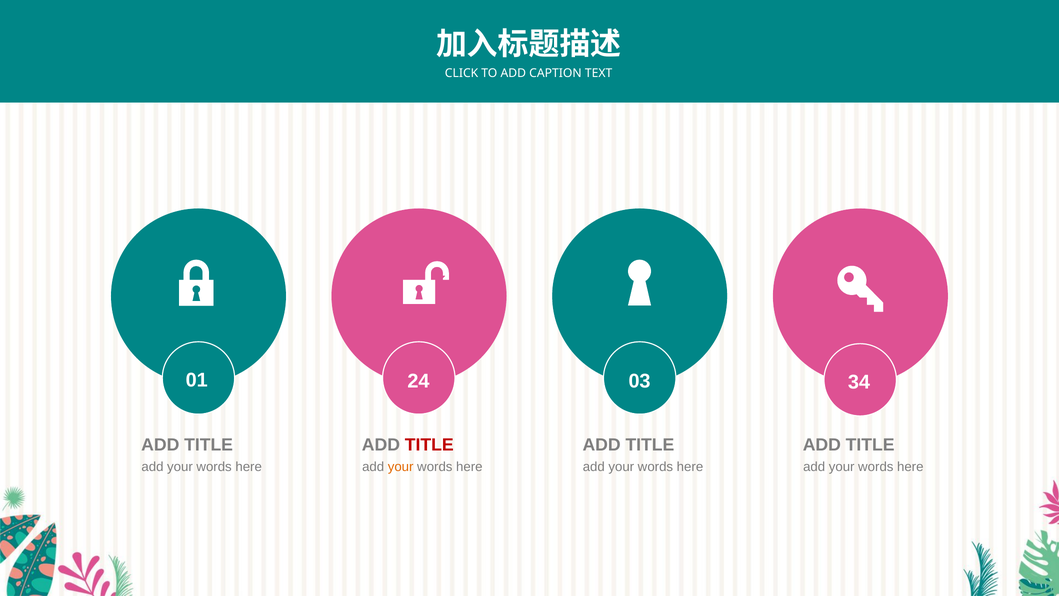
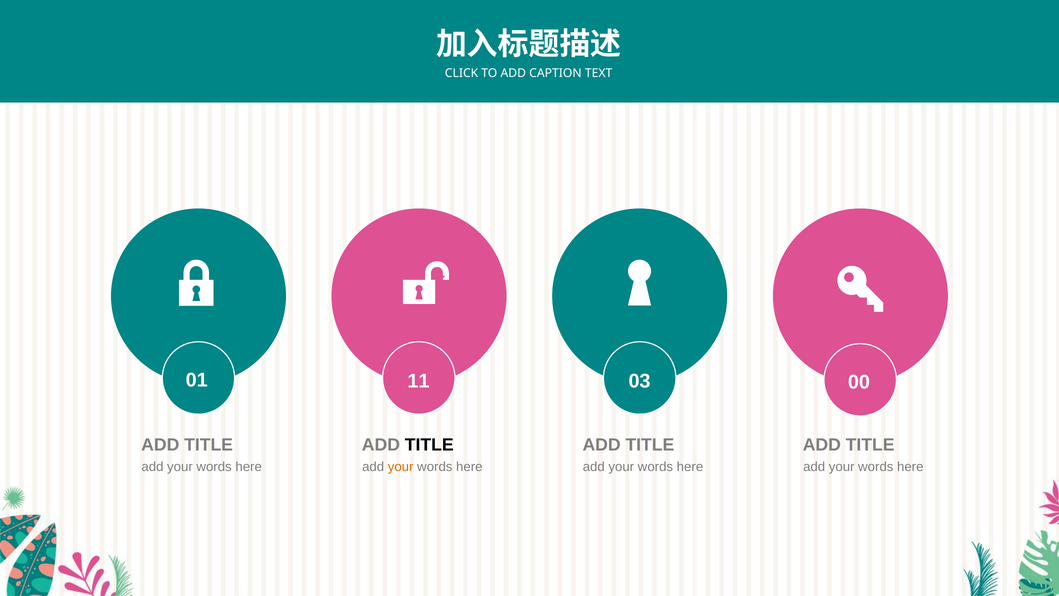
24: 24 -> 11
34: 34 -> 00
TITLE at (429, 445) colour: red -> black
